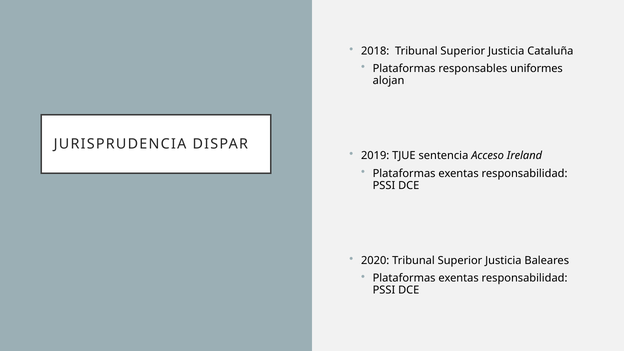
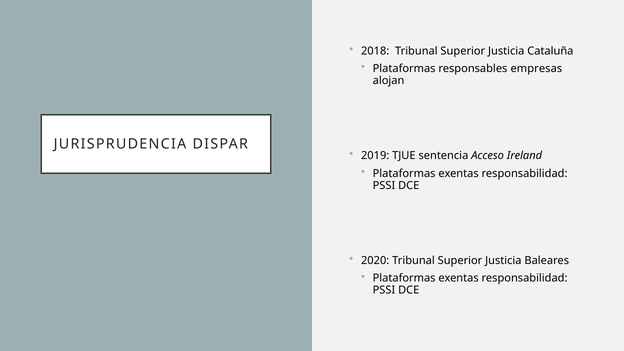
uniformes: uniformes -> empresas
